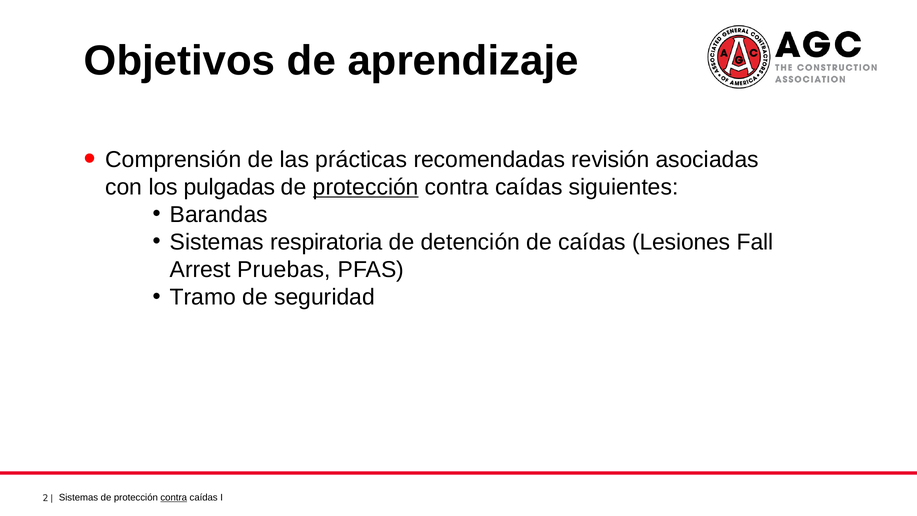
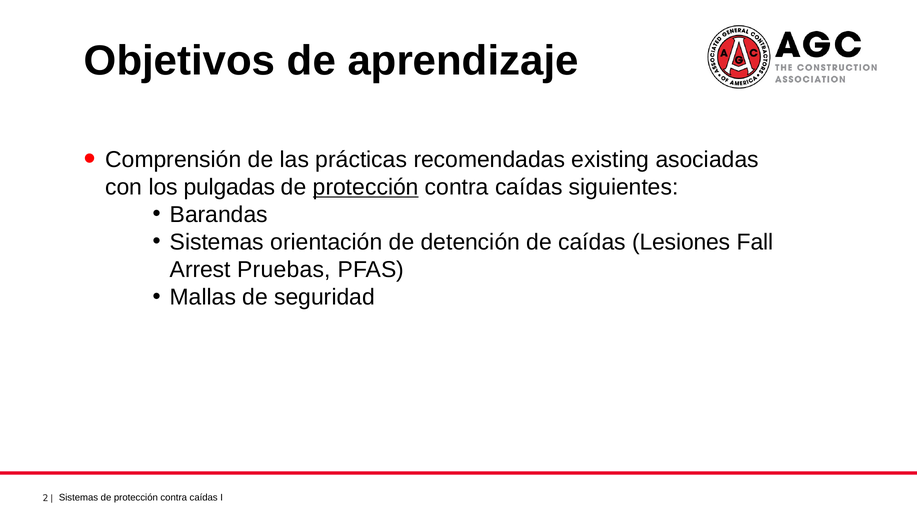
revisión: revisión -> existing
respiratoria: respiratoria -> orientación
Tramo: Tramo -> Mallas
contra at (174, 497) underline: present -> none
